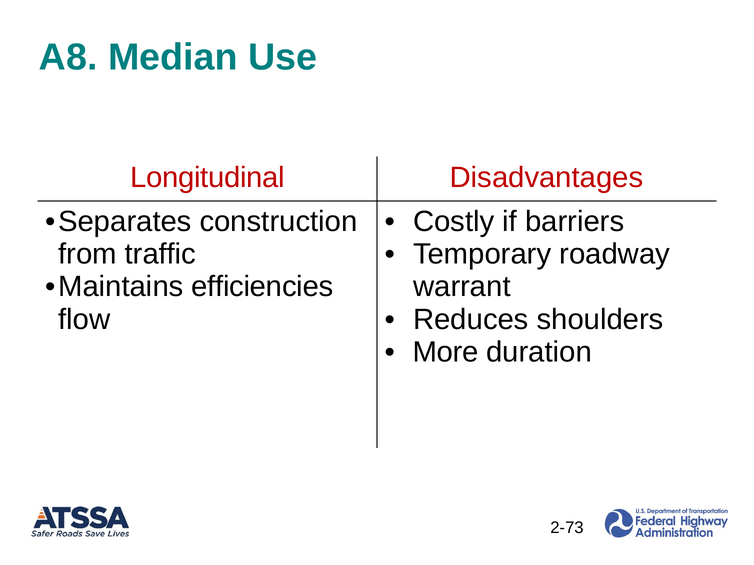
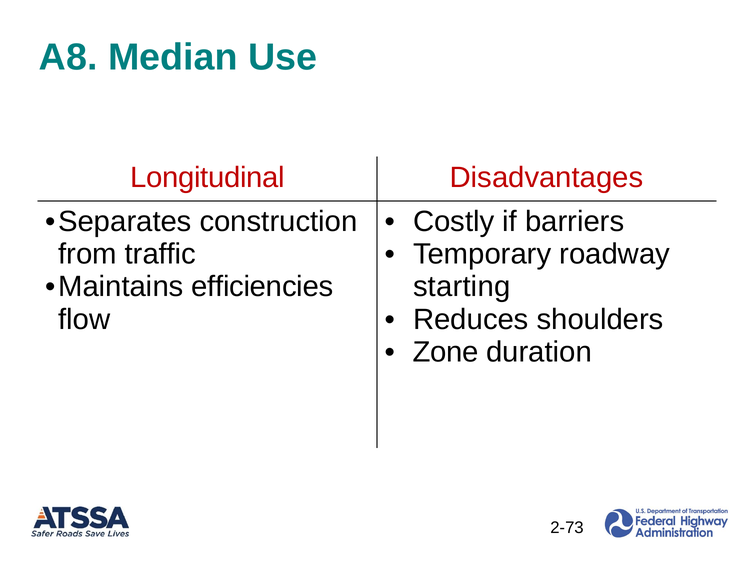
warrant: warrant -> starting
More: More -> Zone
